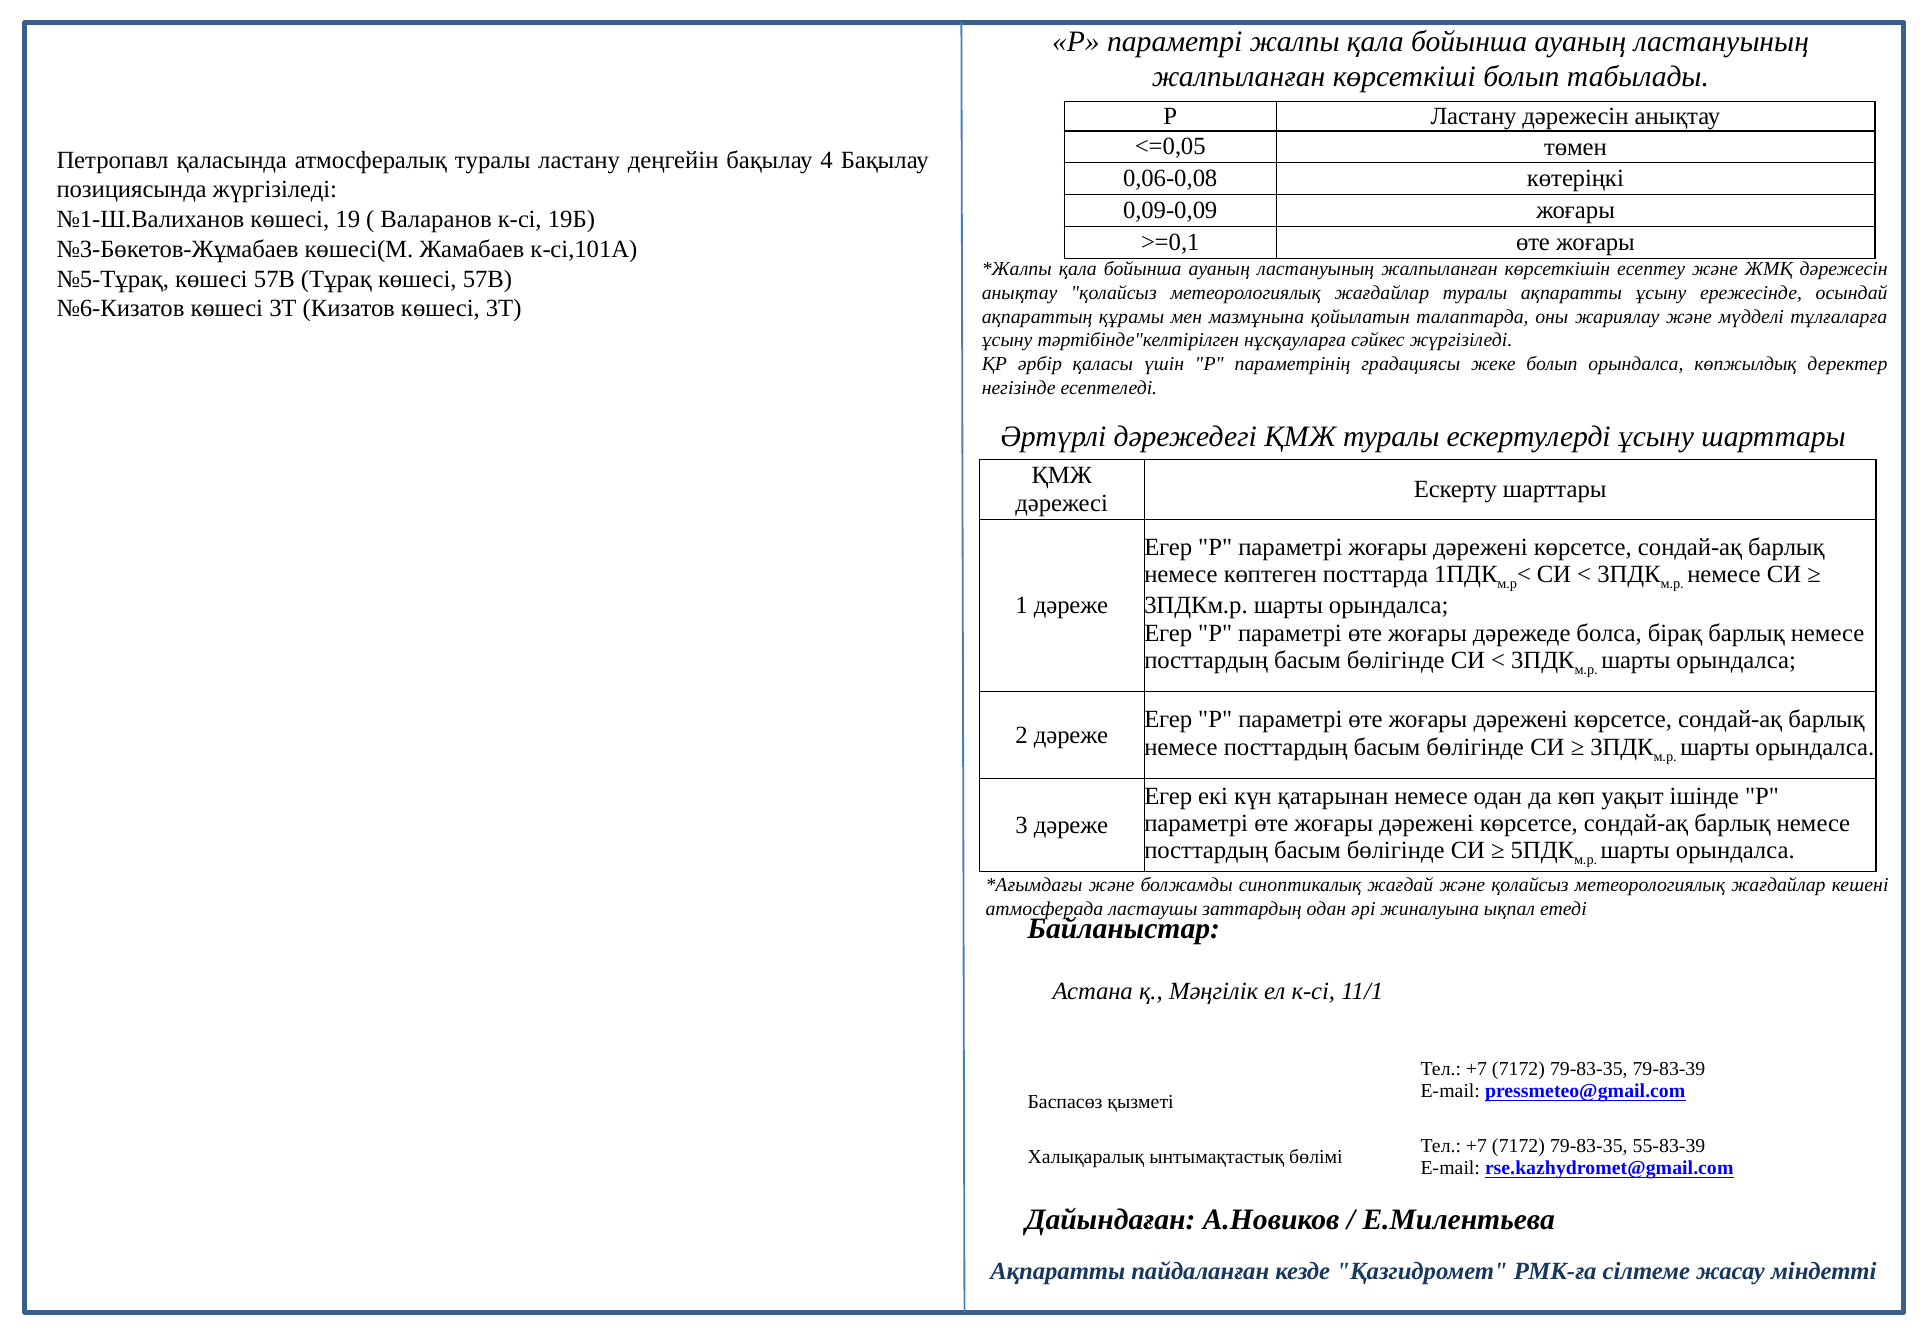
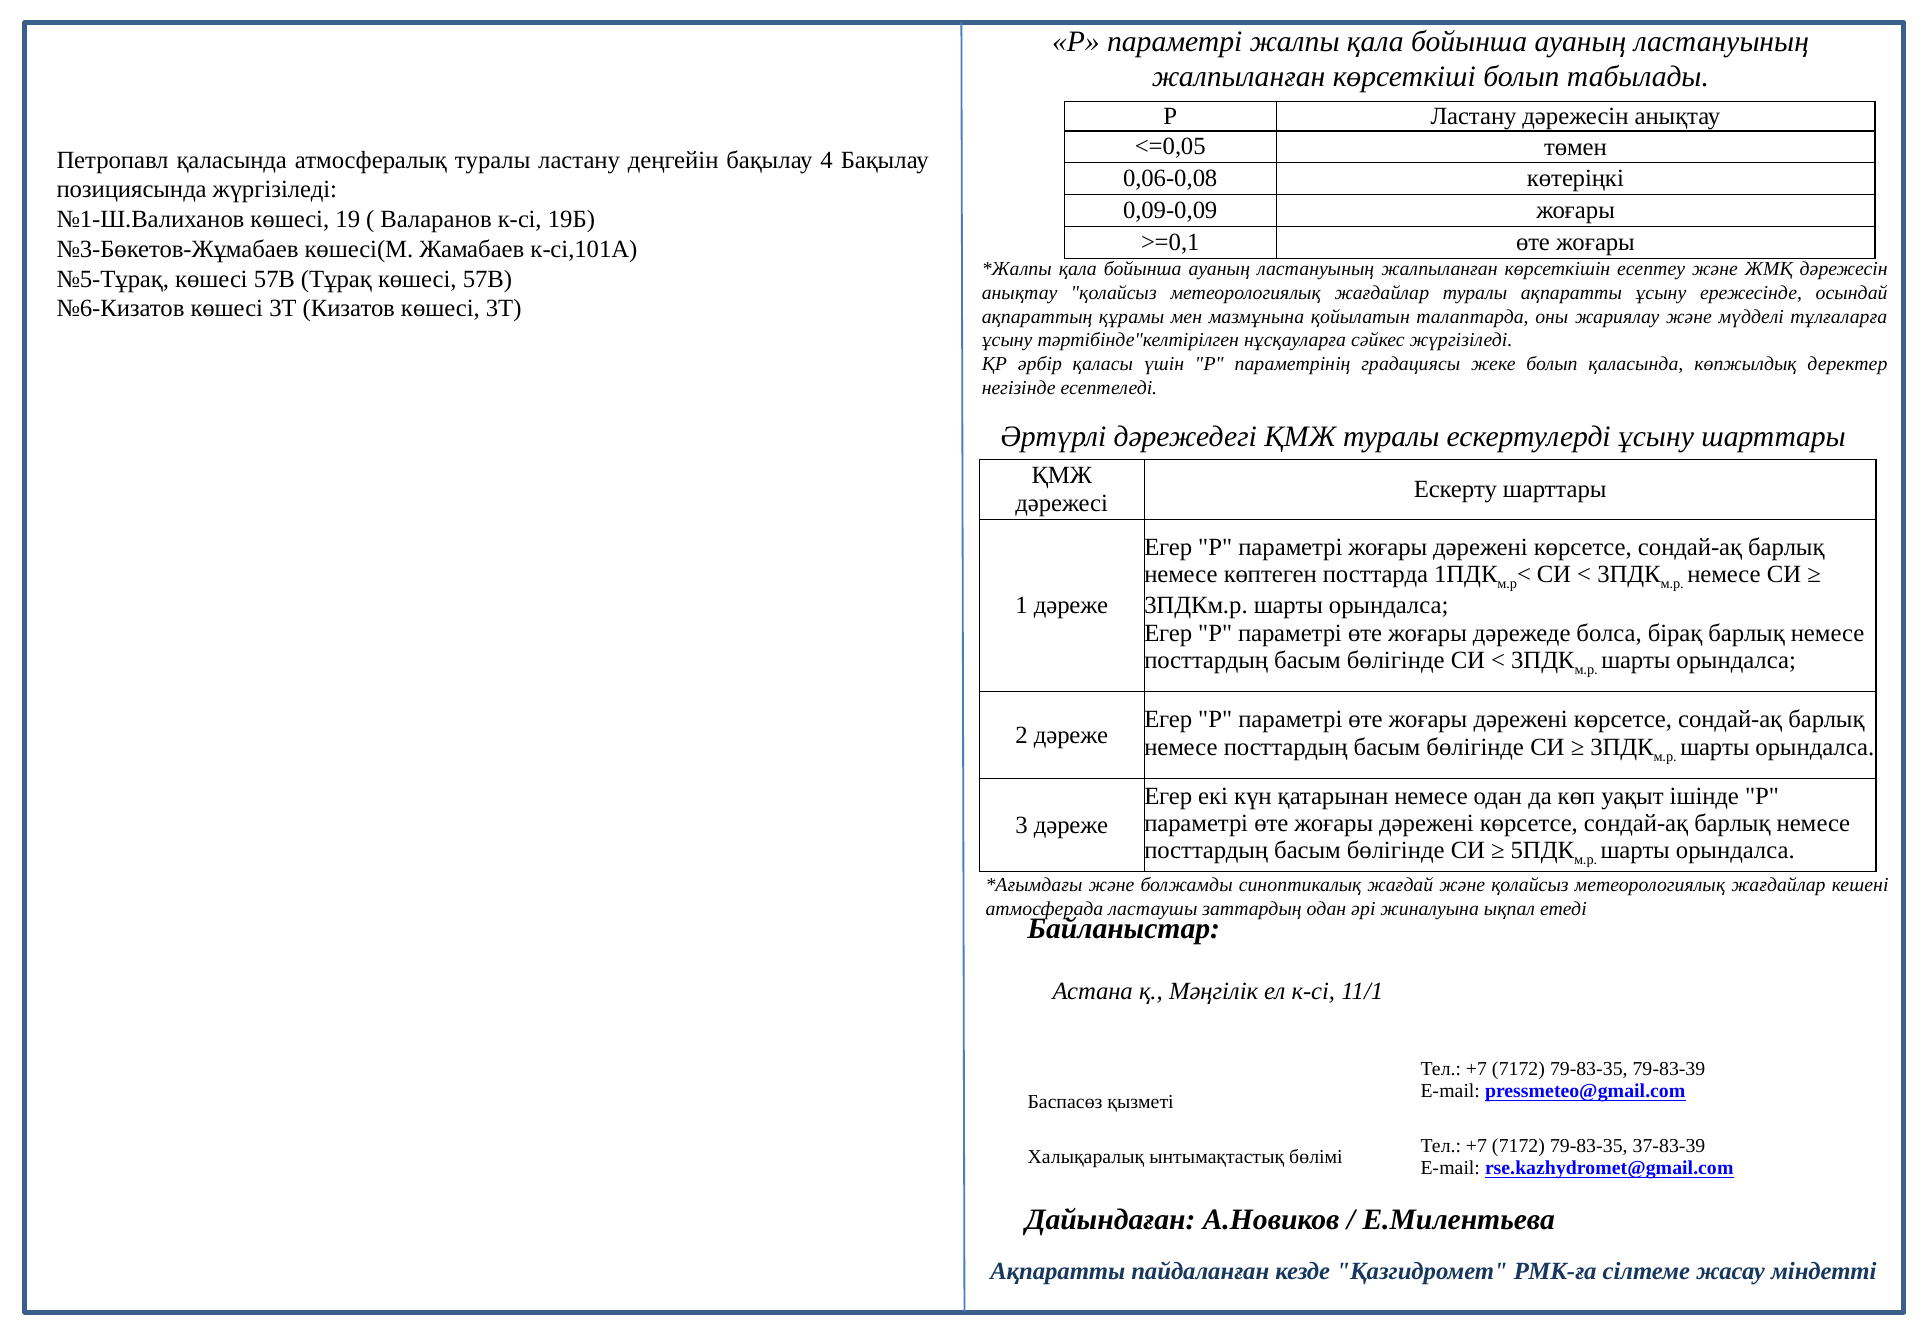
болып орындалса: орындалса -> қаласында
55-83-39: 55-83-39 -> 37-83-39
